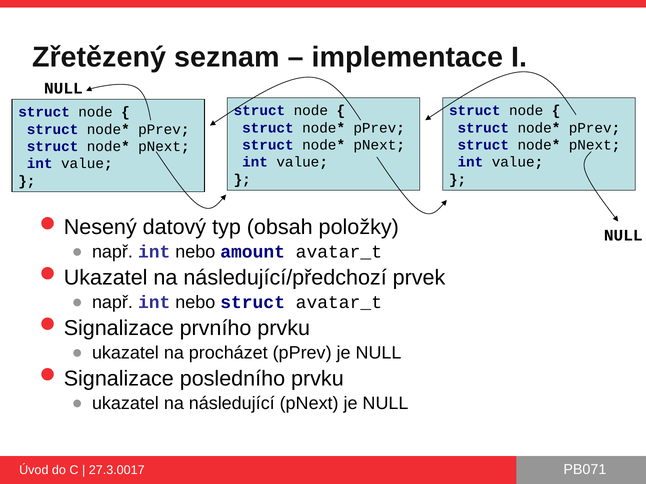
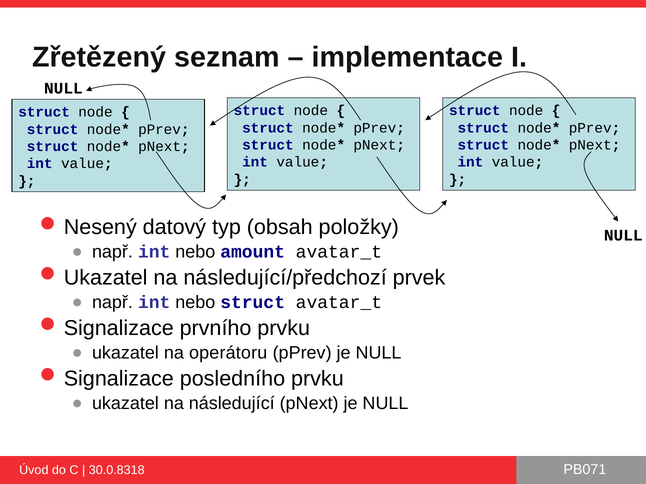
procházet: procházet -> operátoru
27.3.0017: 27.3.0017 -> 30.0.8318
